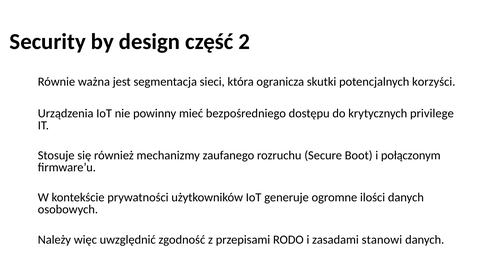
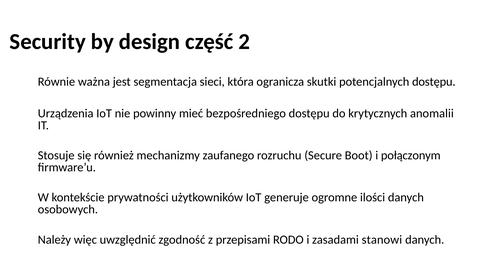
potencjalnych korzyści: korzyści -> dostępu
privilege: privilege -> anomalii
